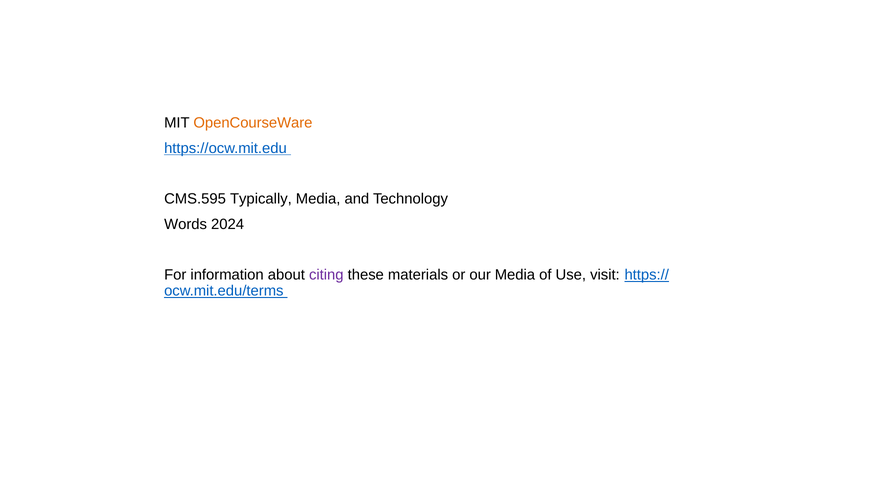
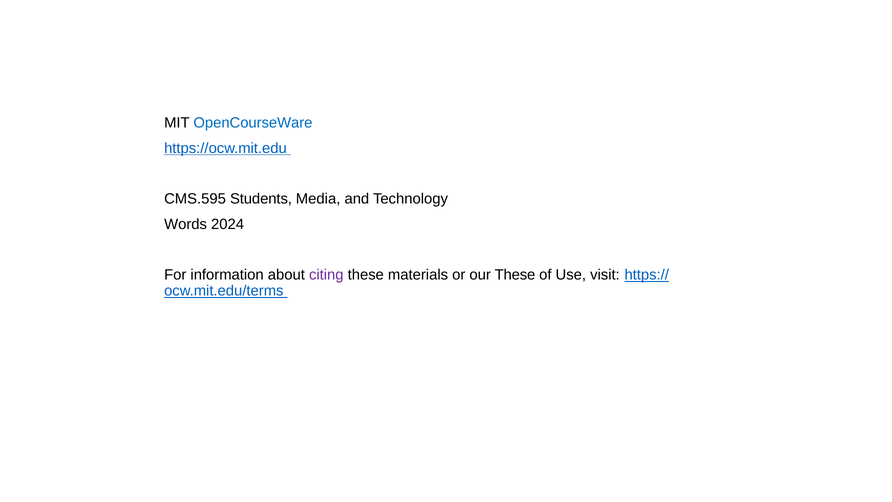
OpenCourseWare colour: orange -> blue
Typically: Typically -> Students
our Media: Media -> These
